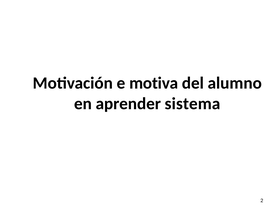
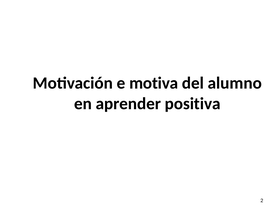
sistema: sistema -> positiva
